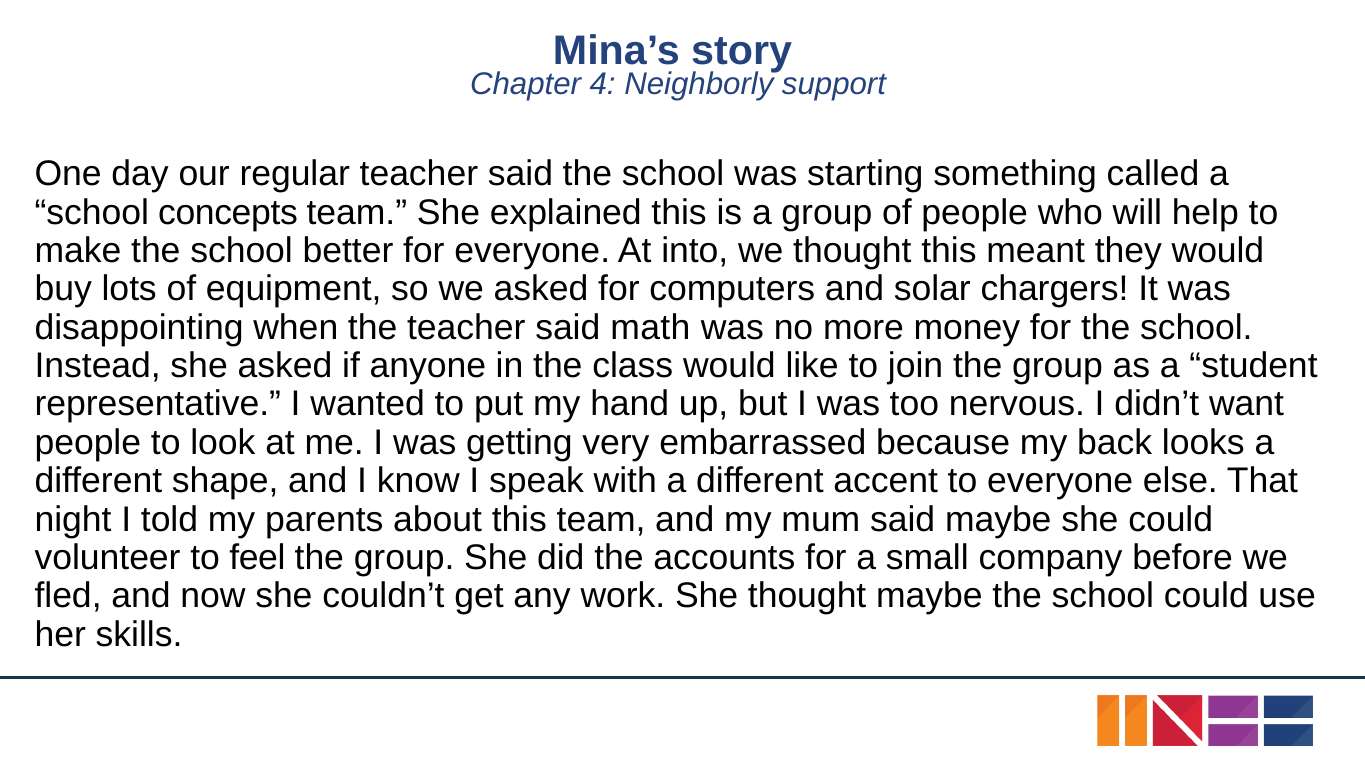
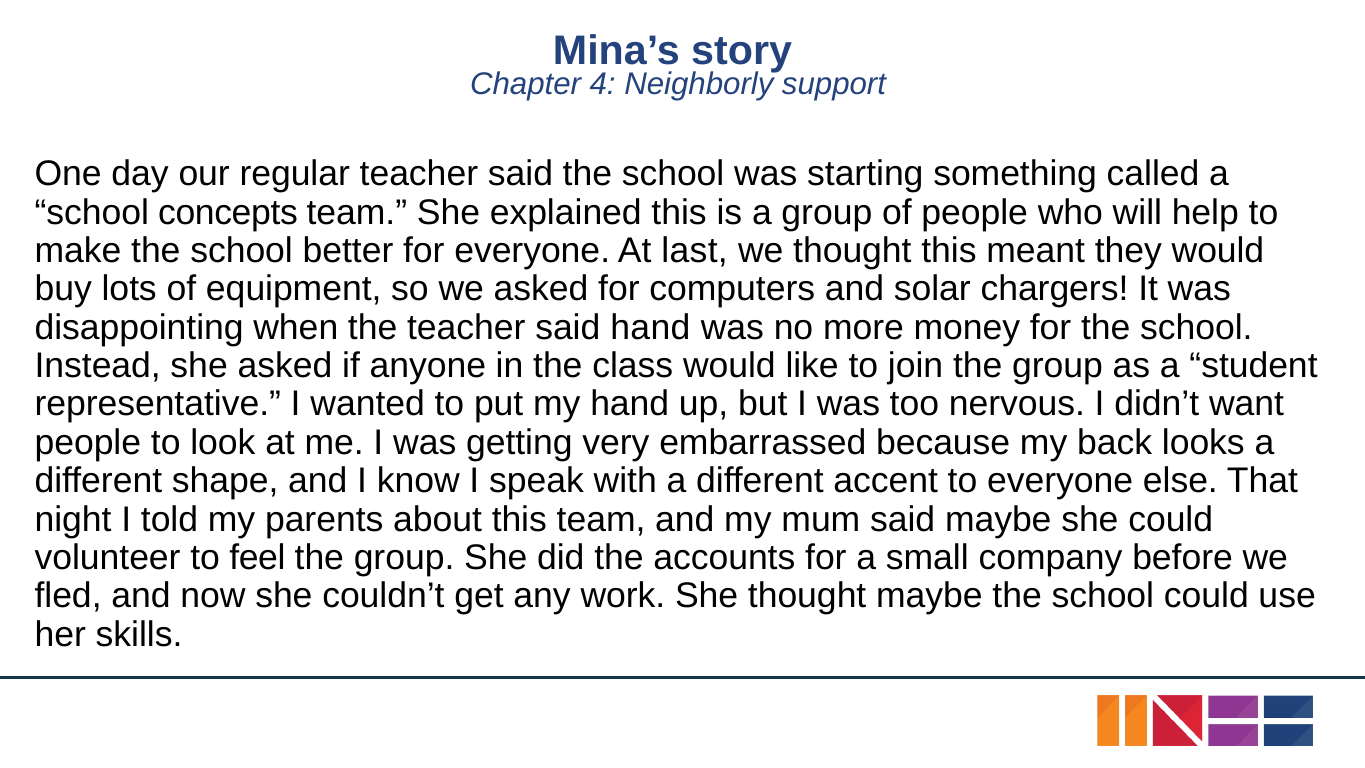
into: into -> last
said math: math -> hand
